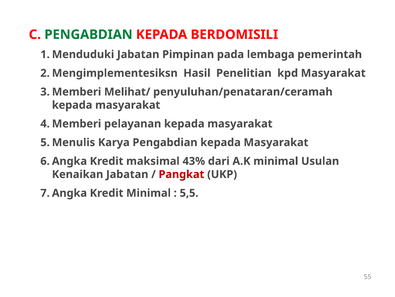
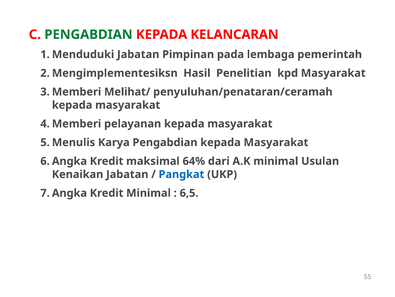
BERDOMISILI: BERDOMISILI -> KELANCARAN
43%: 43% -> 64%
Pangkat colour: red -> blue
5,5: 5,5 -> 6,5
